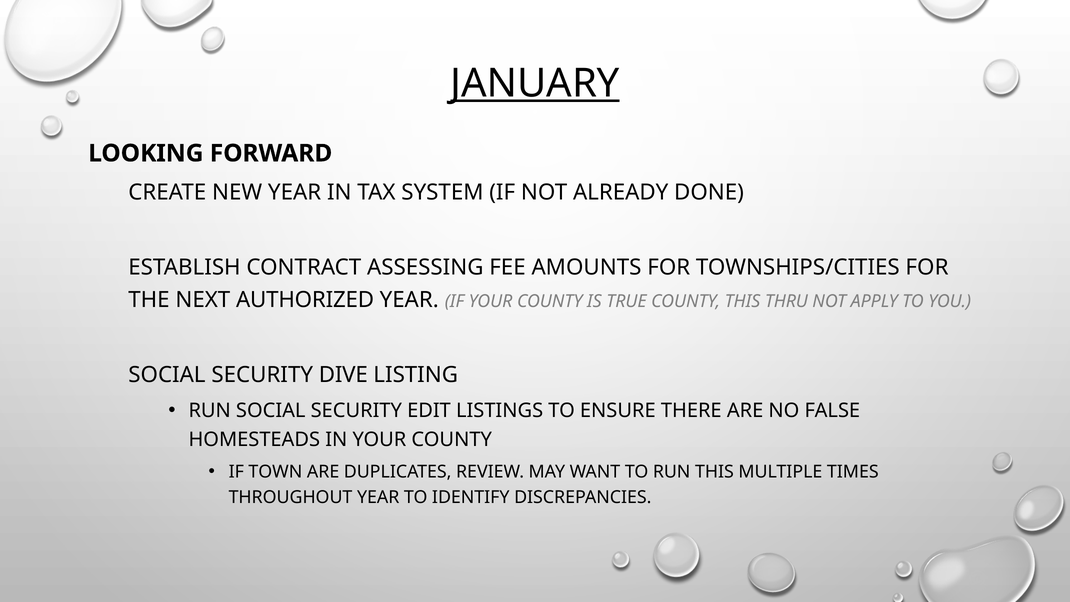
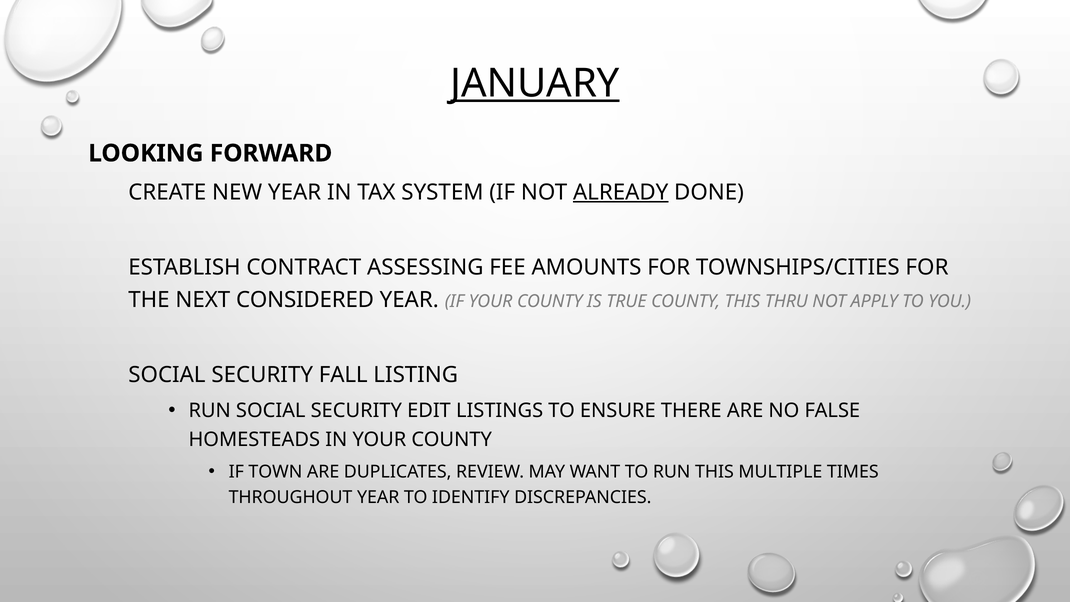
ALREADY underline: none -> present
AUTHORIZED: AUTHORIZED -> CONSIDERED
DIVE: DIVE -> FALL
